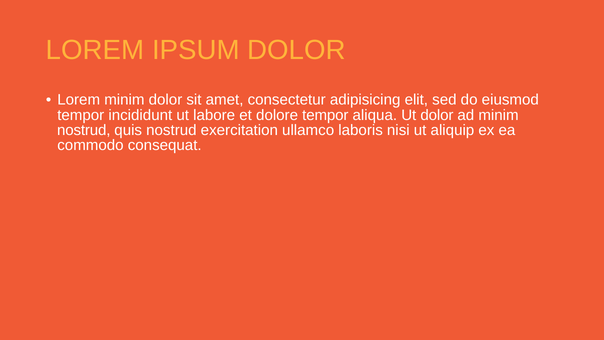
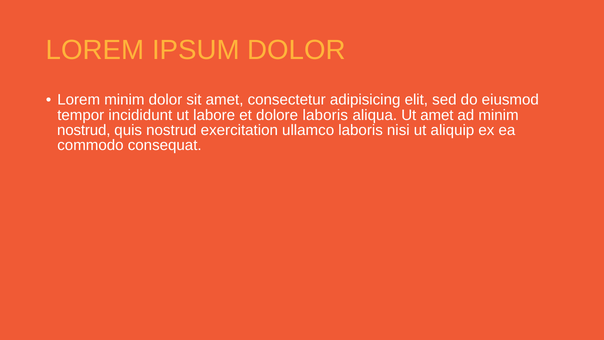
dolore tempor: tempor -> laboris
Ut dolor: dolor -> amet
